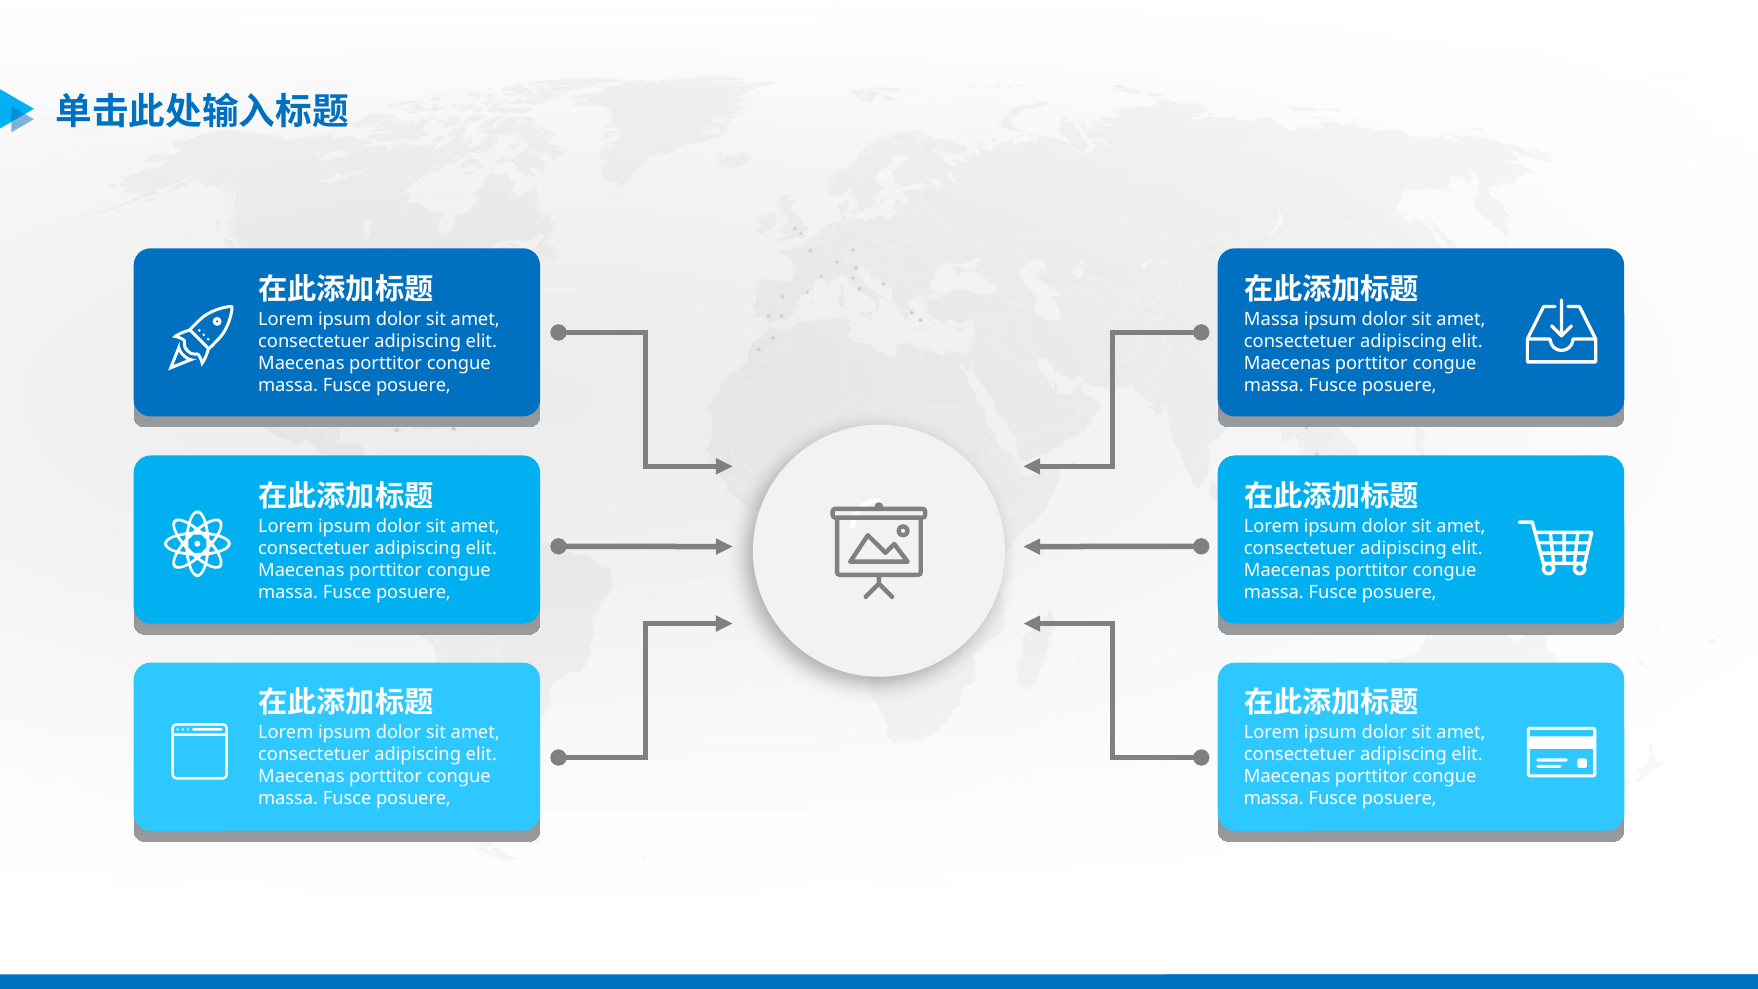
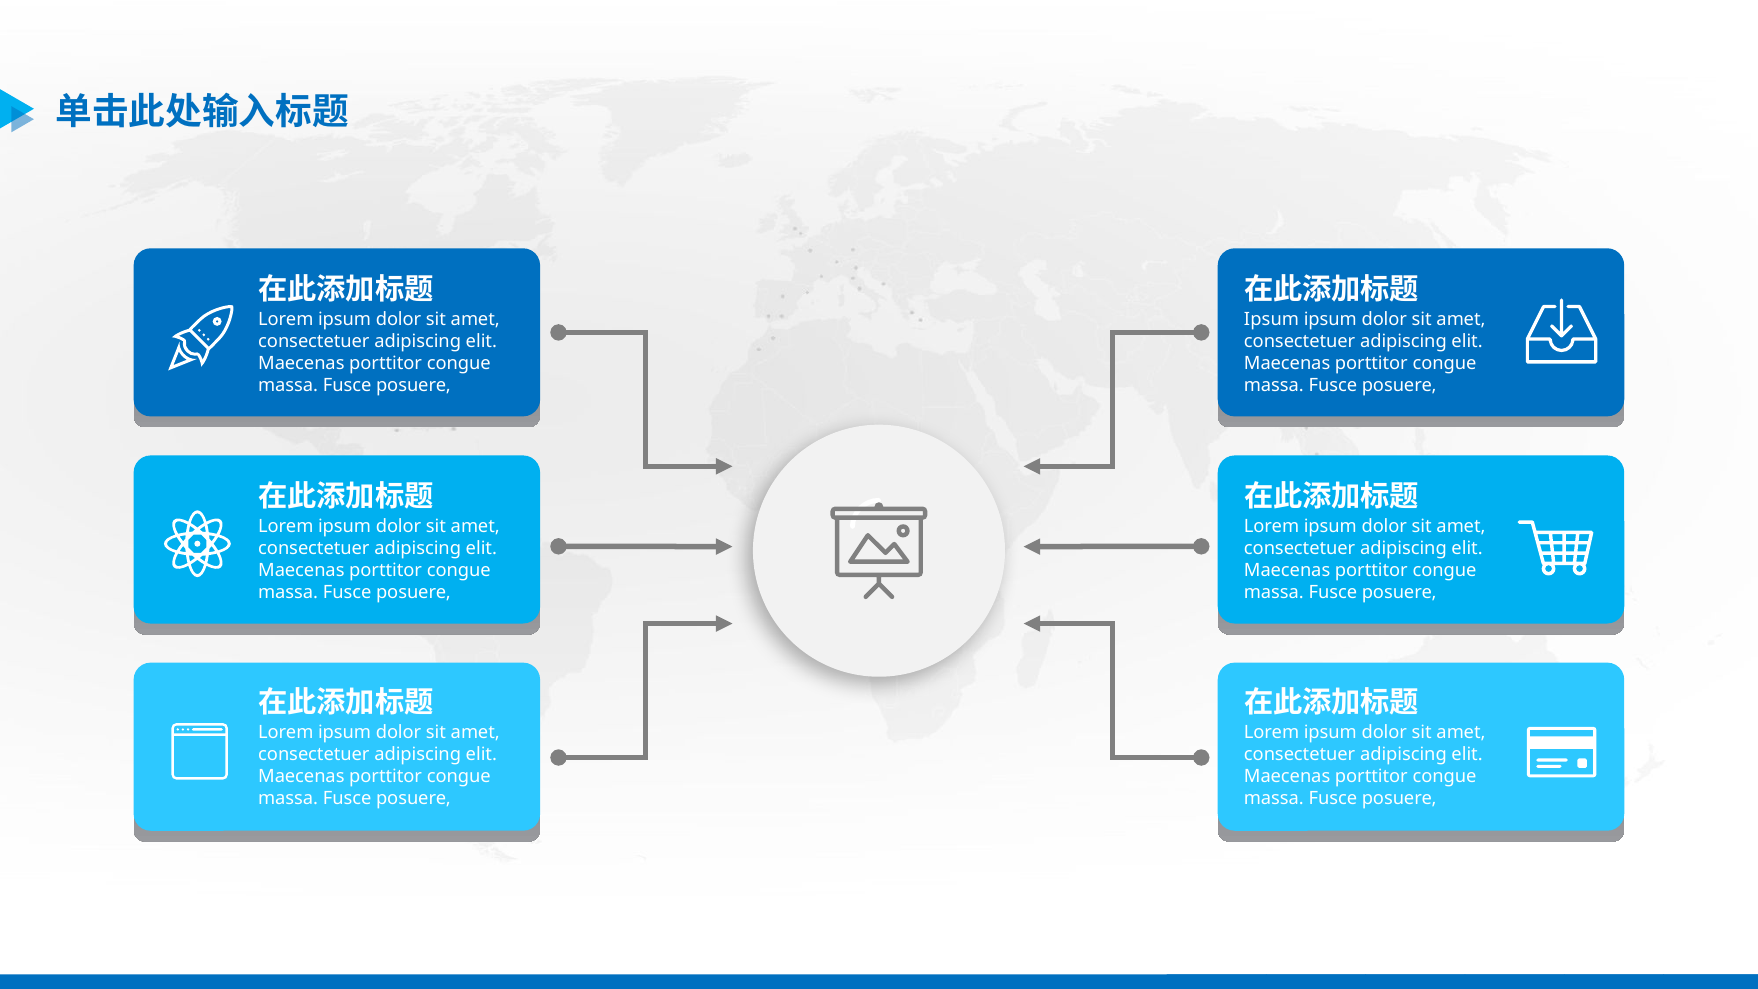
Massa at (1272, 320): Massa -> Ipsum
